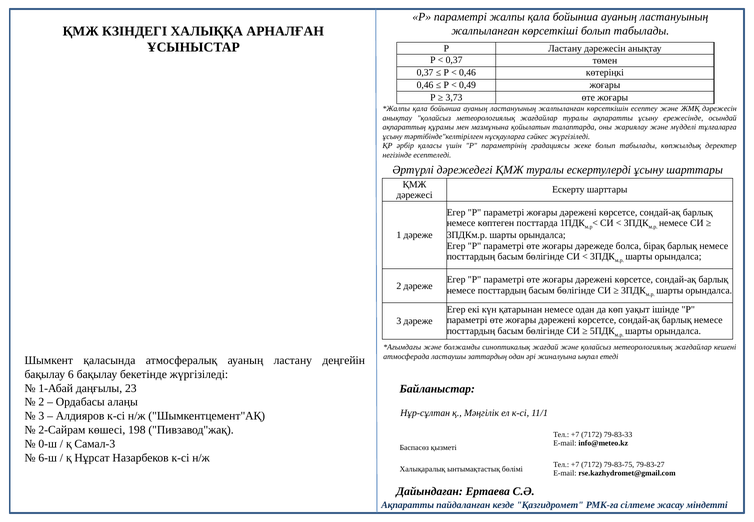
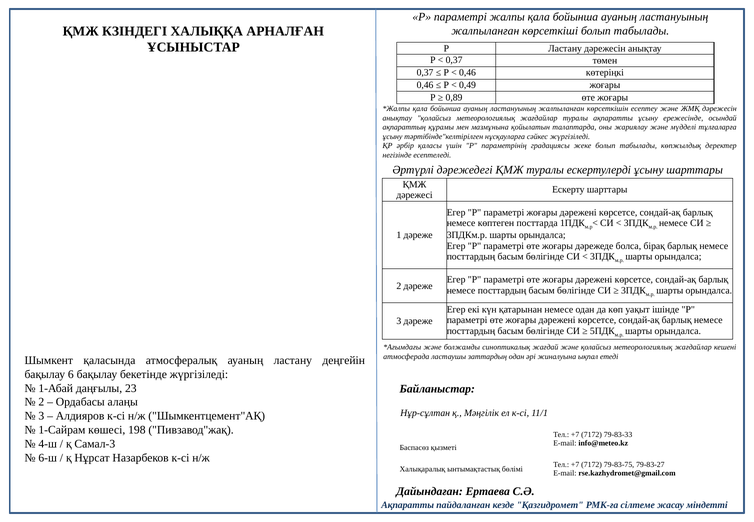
3,73: 3,73 -> 0,89
2-Сайрам: 2-Сайрам -> 1-Сайрам
0-ш: 0-ш -> 4-ш
